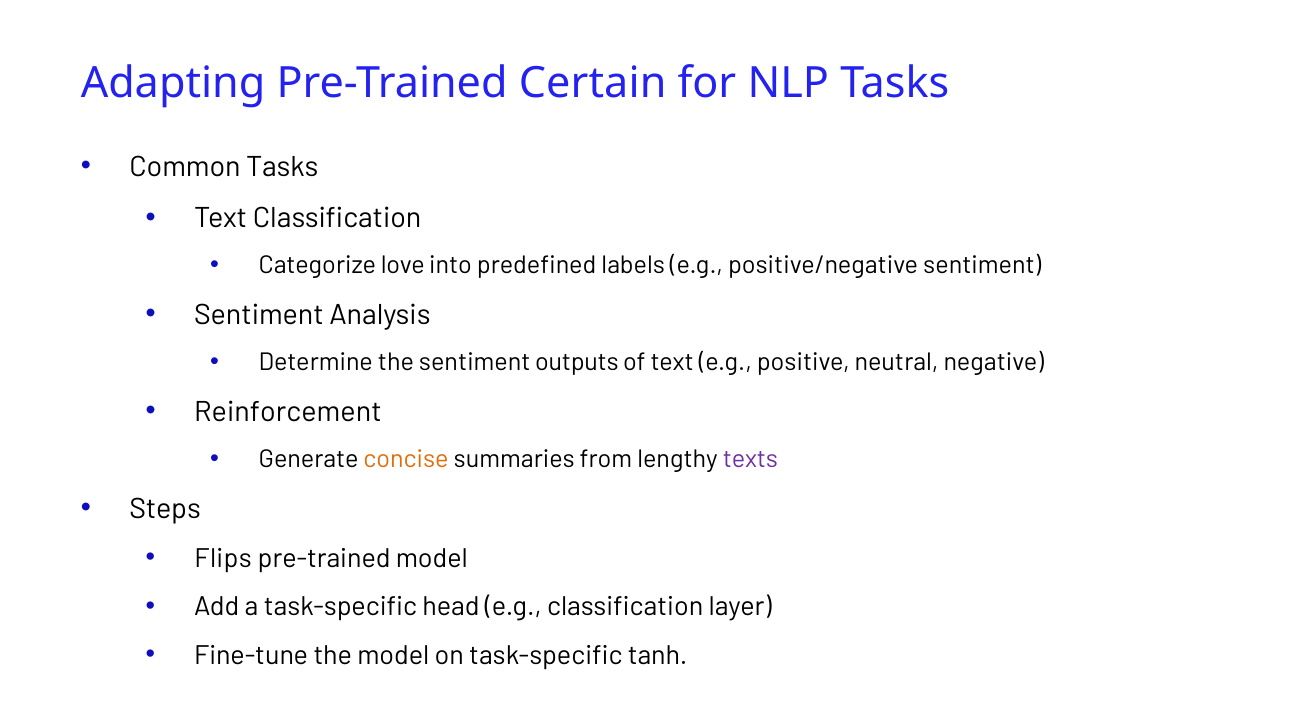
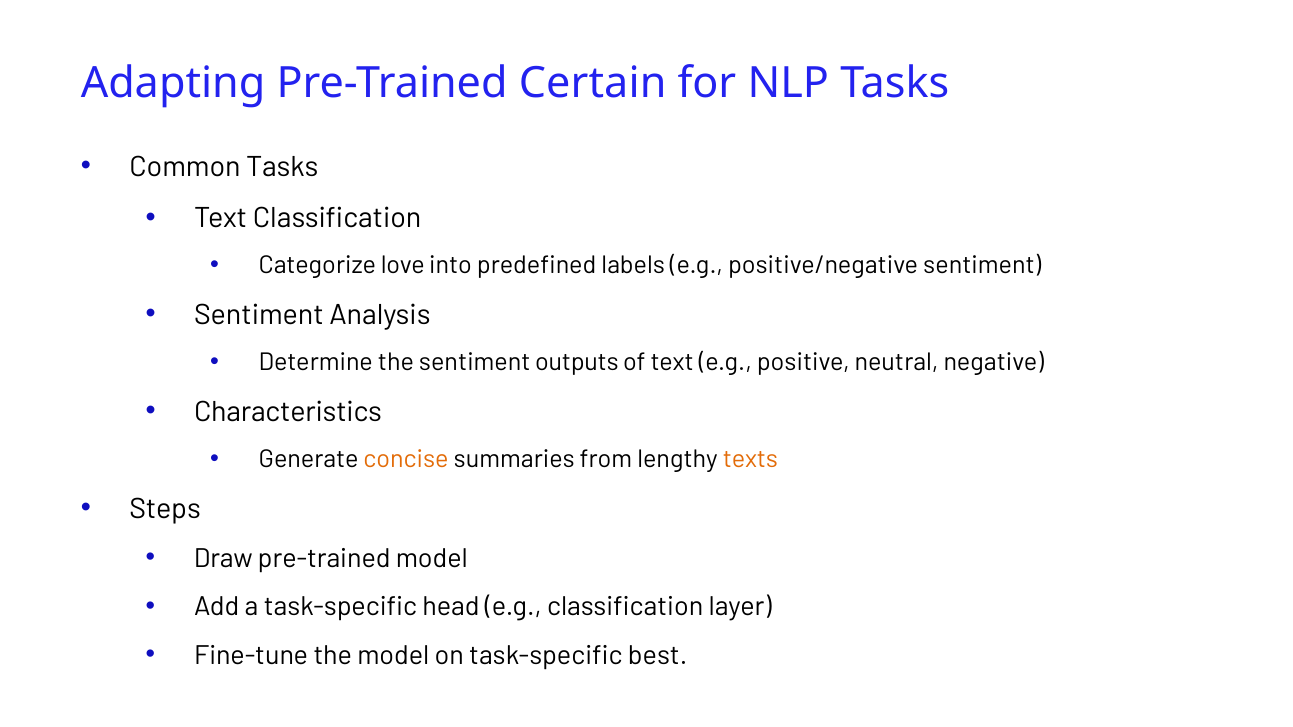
Reinforcement: Reinforcement -> Characteristics
texts colour: purple -> orange
Flips: Flips -> Draw
tanh: tanh -> best
